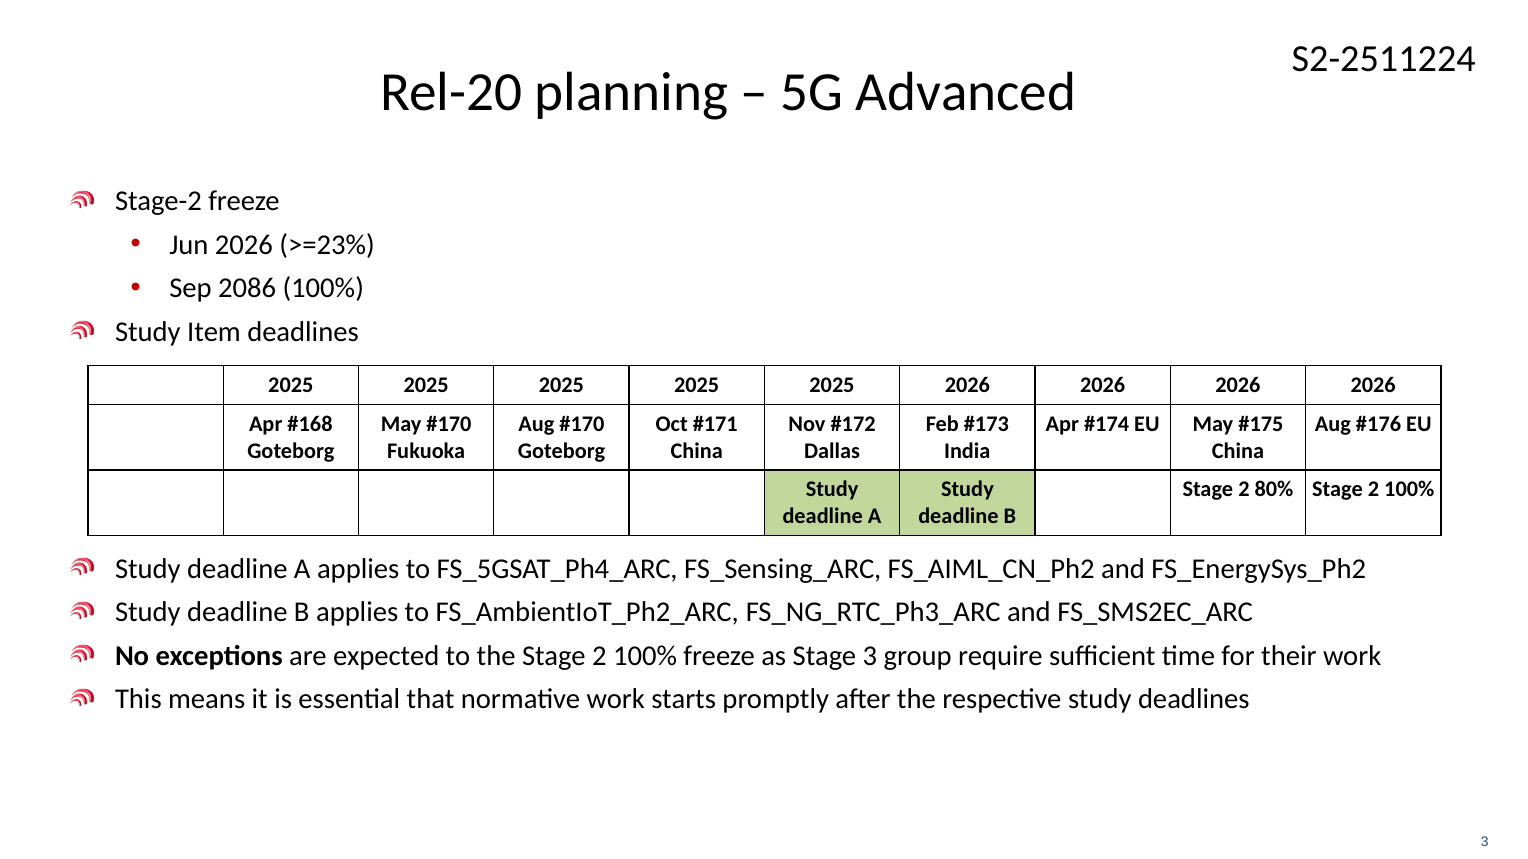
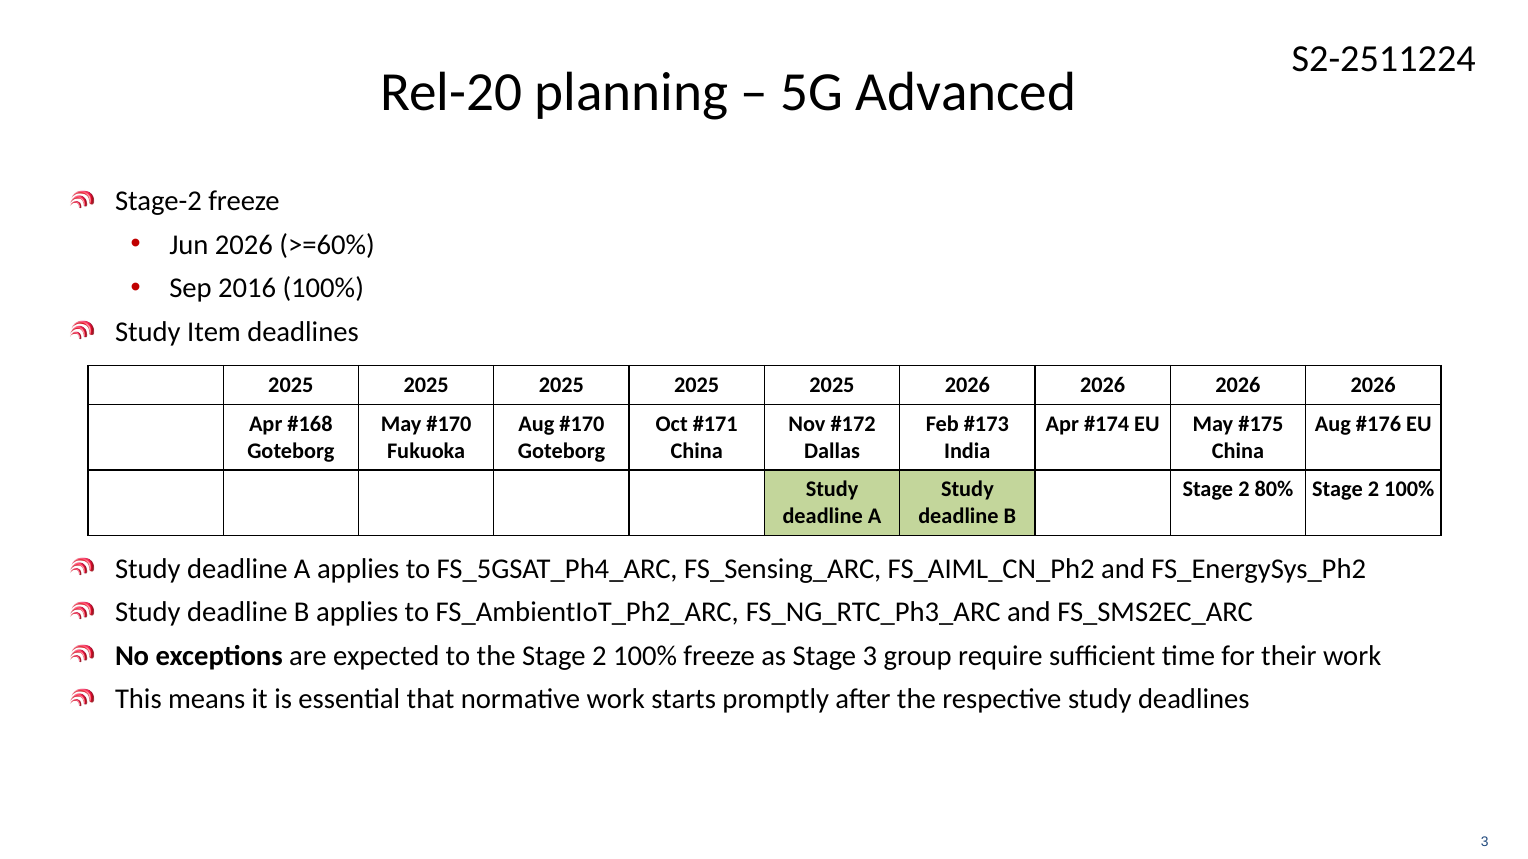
>=23%: >=23% -> >=60%
2086: 2086 -> 2016
